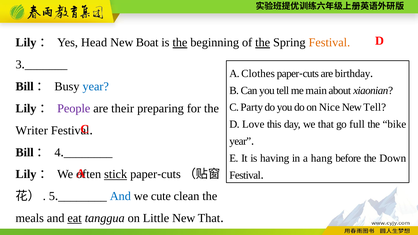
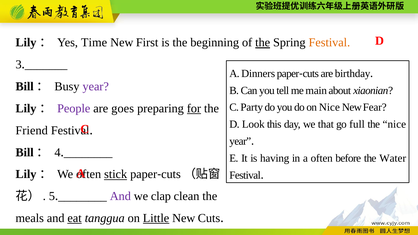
Head: Head -> Time
Boat: Boat -> First
the at (180, 43) underline: present -> none
Clothes: Clothes -> Dinners
year at (96, 87) colour: blue -> purple
New Tell: Tell -> Fear
their: their -> goes
for underline: none -> present
Love: Love -> Look
the bike: bike -> nice
Writer: Writer -> Friend
a hang: hang -> often
Down: Down -> Water
And at (120, 196) colour: blue -> purple
cute: cute -> clap
Little underline: none -> present
New That: That -> Cuts
